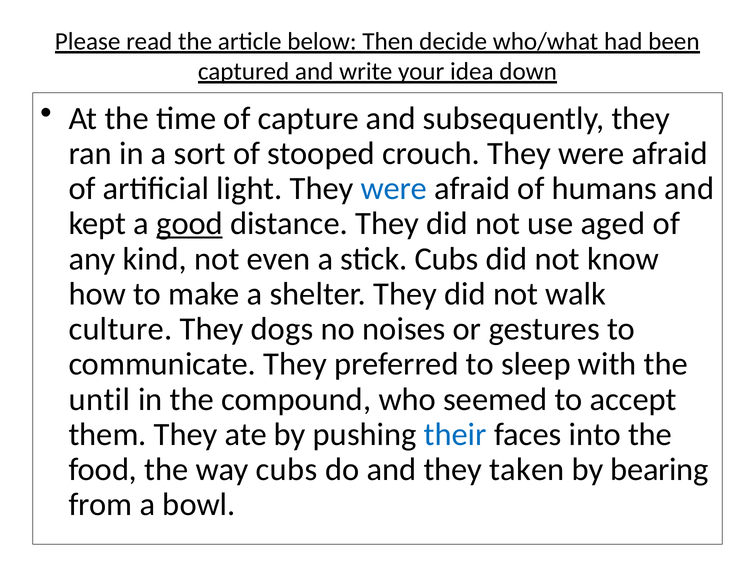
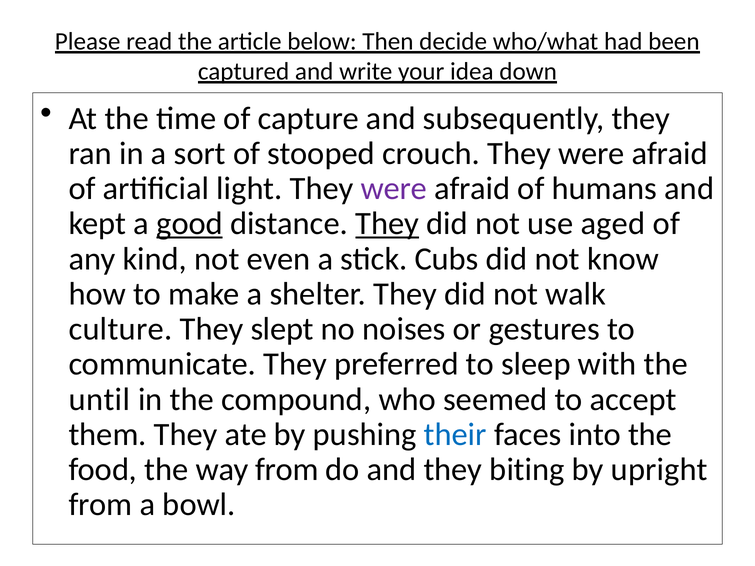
were at (394, 189) colour: blue -> purple
They at (387, 224) underline: none -> present
dogs: dogs -> slept
way cubs: cubs -> from
taken: taken -> biting
bearing: bearing -> upright
